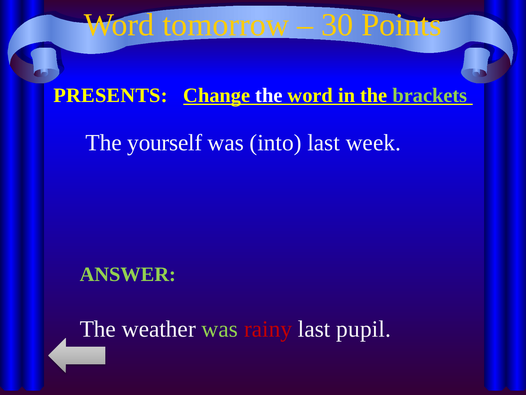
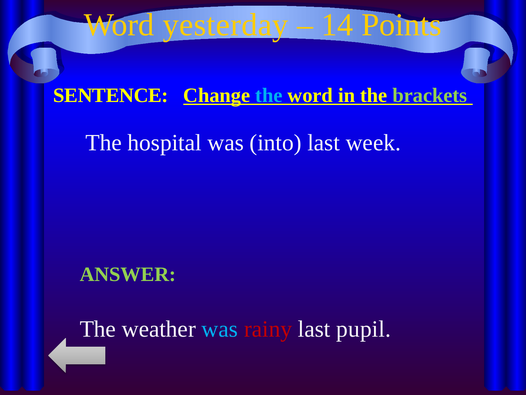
tomorrow: tomorrow -> yesterday
30: 30 -> 14
PRESENTS: PRESENTS -> SENTENCE
the at (269, 95) colour: white -> light blue
yourself: yourself -> hospital
was at (220, 329) colour: light green -> light blue
